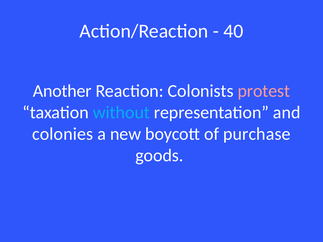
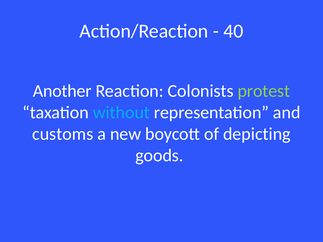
protest colour: pink -> light green
colonies: colonies -> customs
purchase: purchase -> depicting
